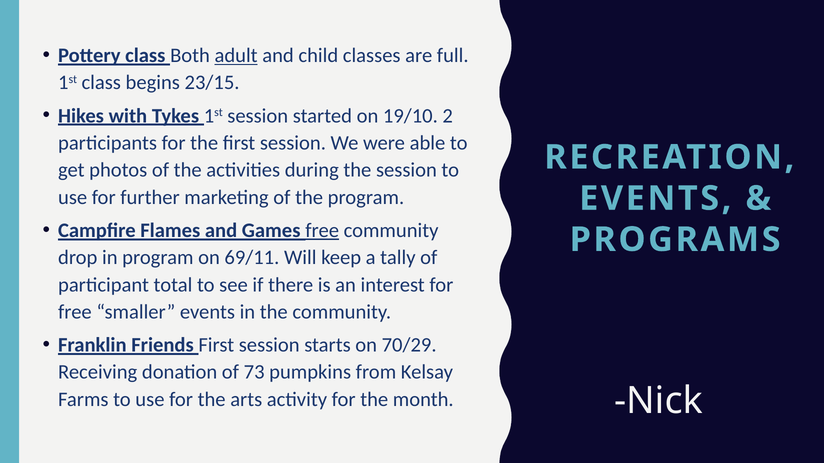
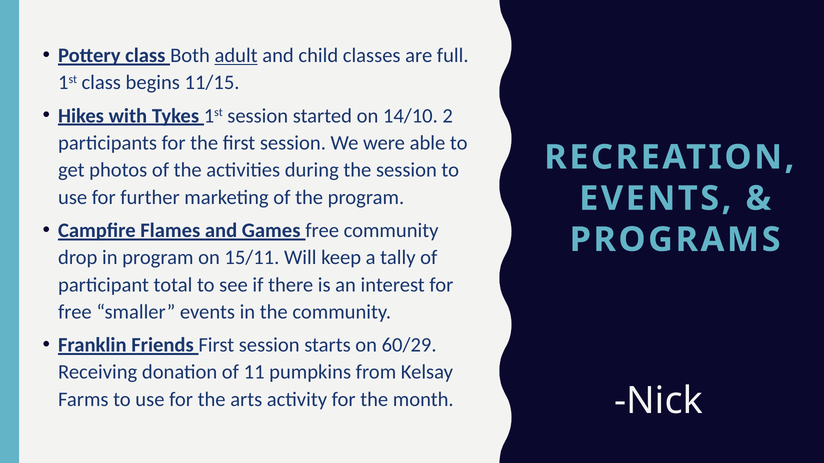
23/15: 23/15 -> 11/15
19/10: 19/10 -> 14/10
free at (322, 231) underline: present -> none
69/11: 69/11 -> 15/11
70/29: 70/29 -> 60/29
73: 73 -> 11
